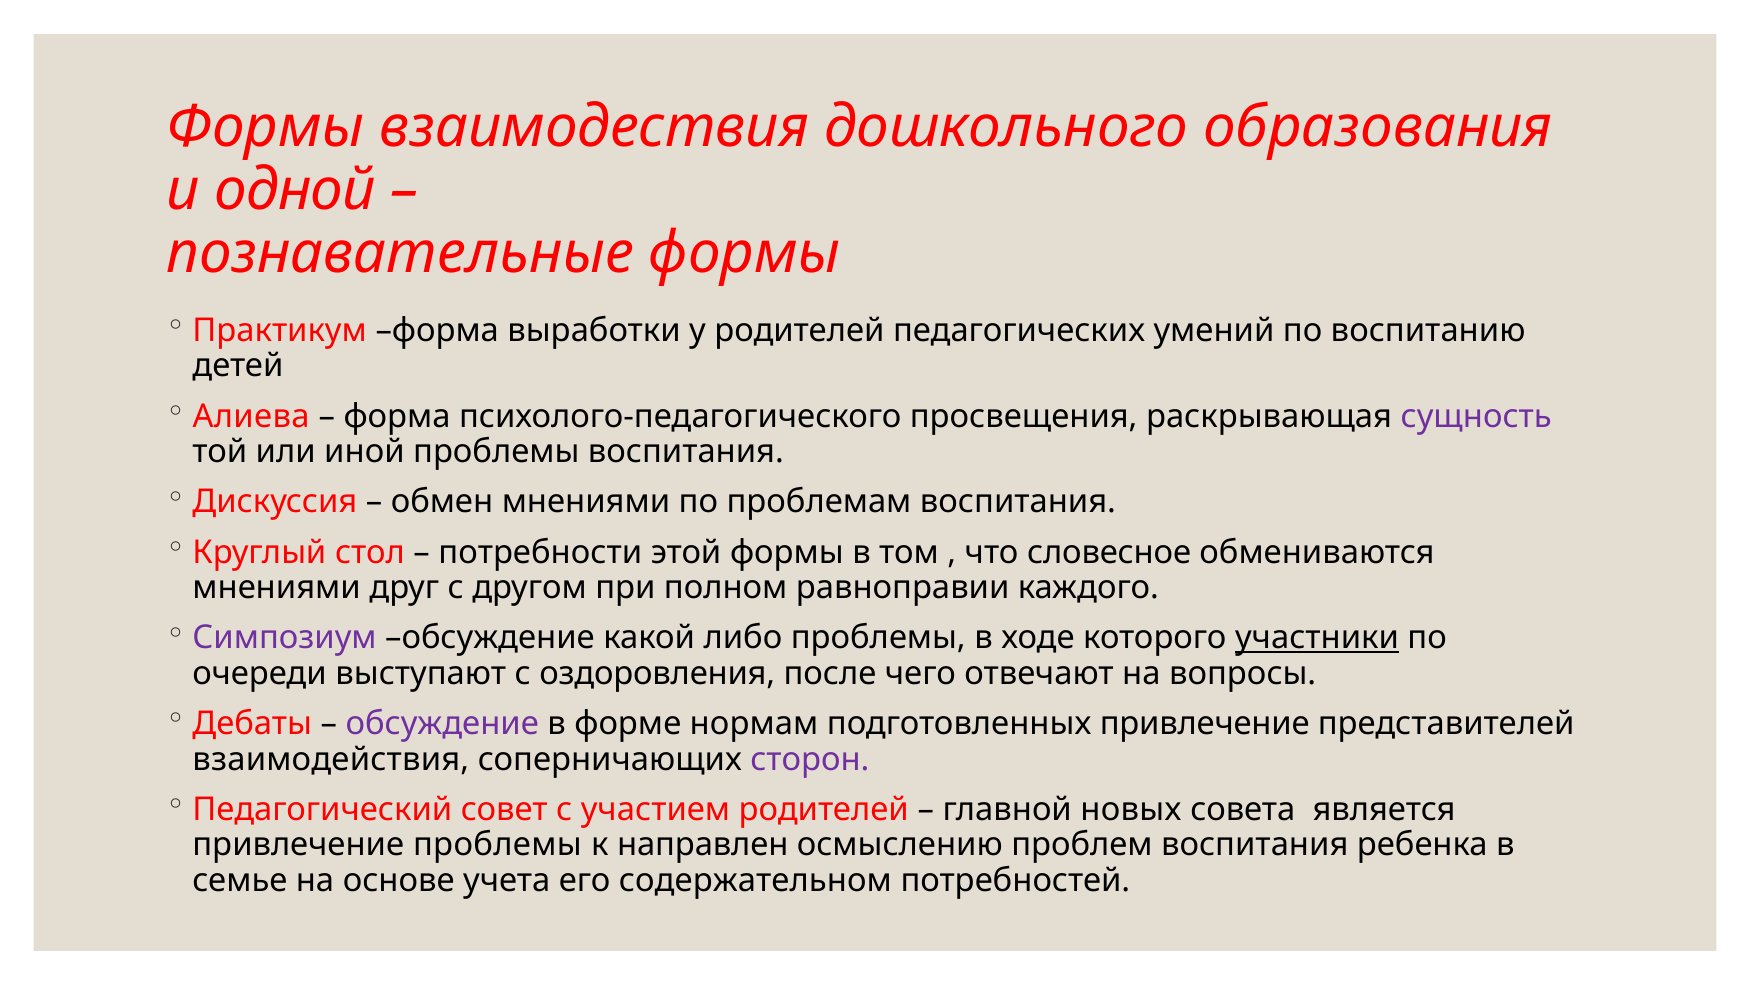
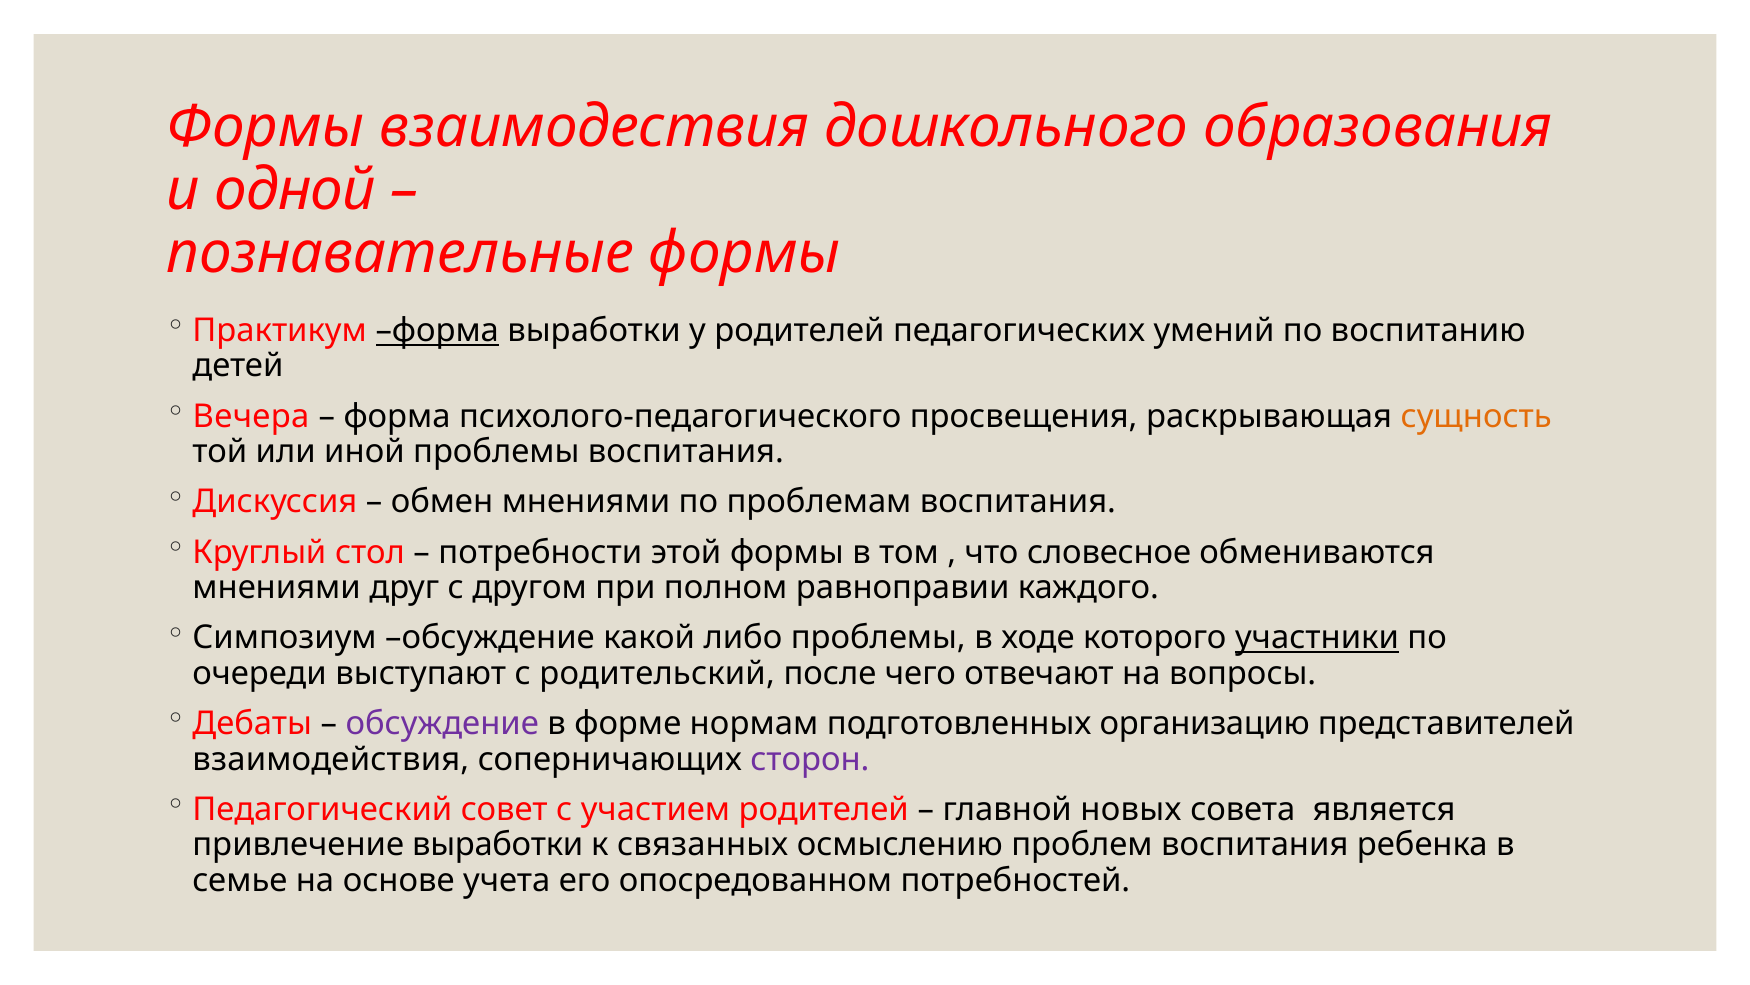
форма at (437, 330) underline: none -> present
Алиева: Алиева -> Вечера
сущность colour: purple -> orange
Симпозиум colour: purple -> black
оздоровления: оздоровления -> родительский
подготовленных привлечение: привлечение -> организацию
привлечение проблемы: проблемы -> выработки
направлен: направлен -> связанных
содержательном: содержательном -> опосредованном
